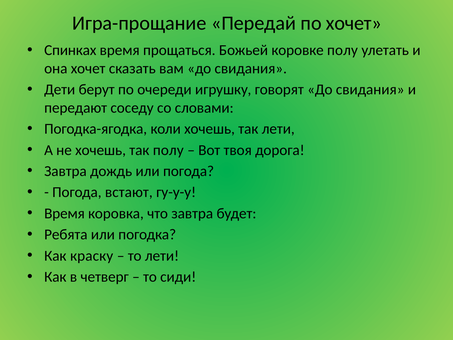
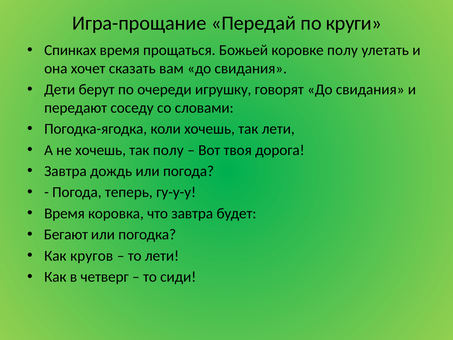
по хочет: хочет -> круги
встают: встают -> теперь
Ребята: Ребята -> Бегают
краску: краску -> кругов
